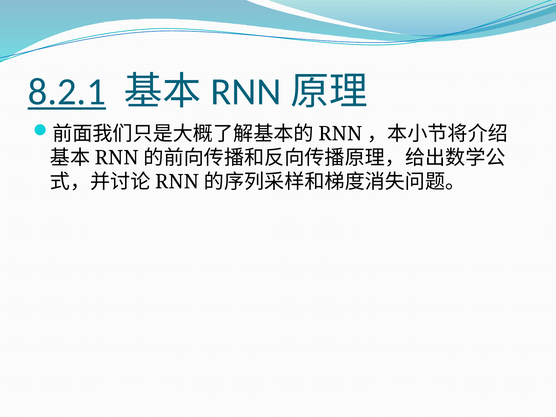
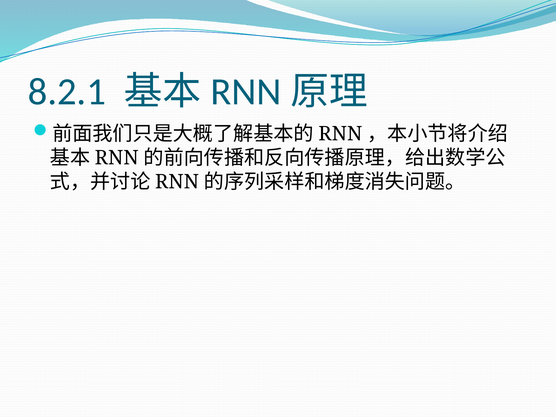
8.2.1 underline: present -> none
